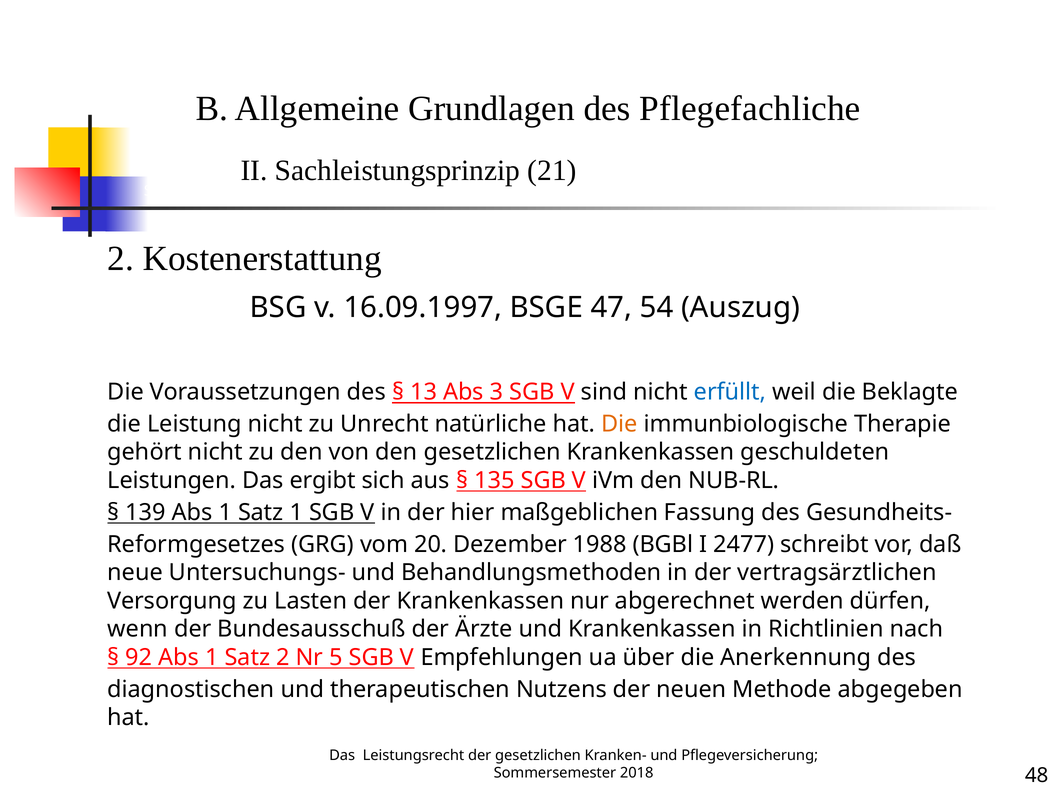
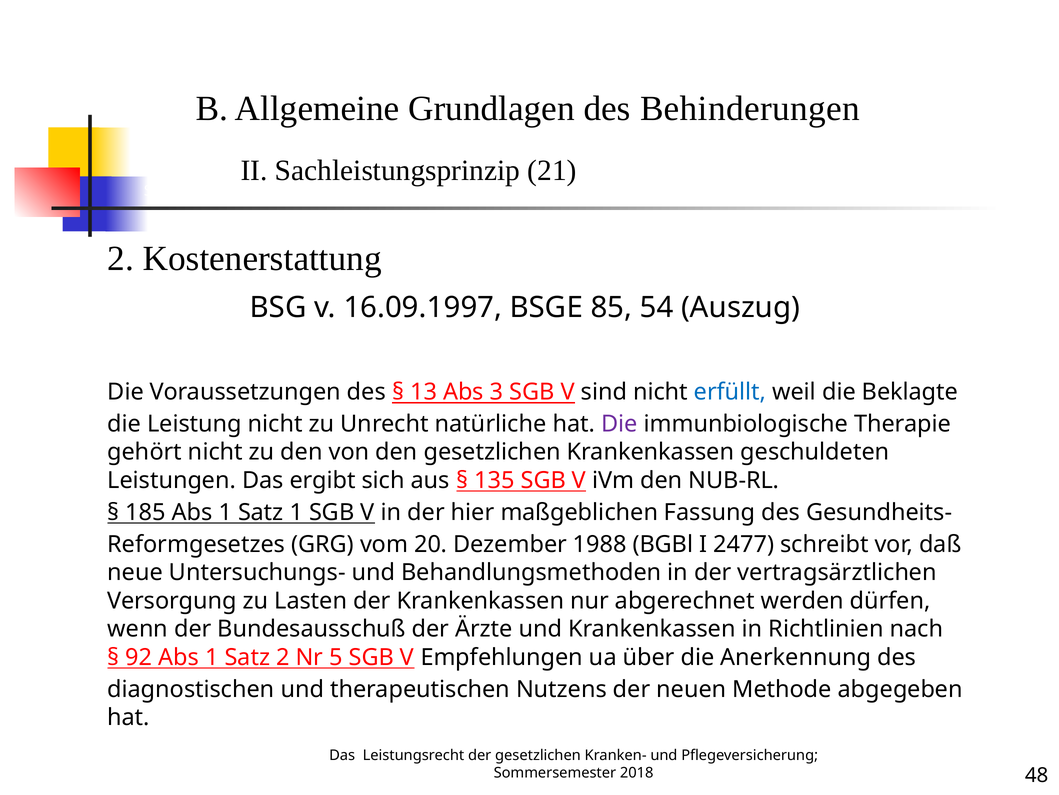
Pflegefachliche: Pflegefachliche -> Behinderungen
47: 47 -> 85
Die at (619, 424) colour: orange -> purple
139: 139 -> 185
